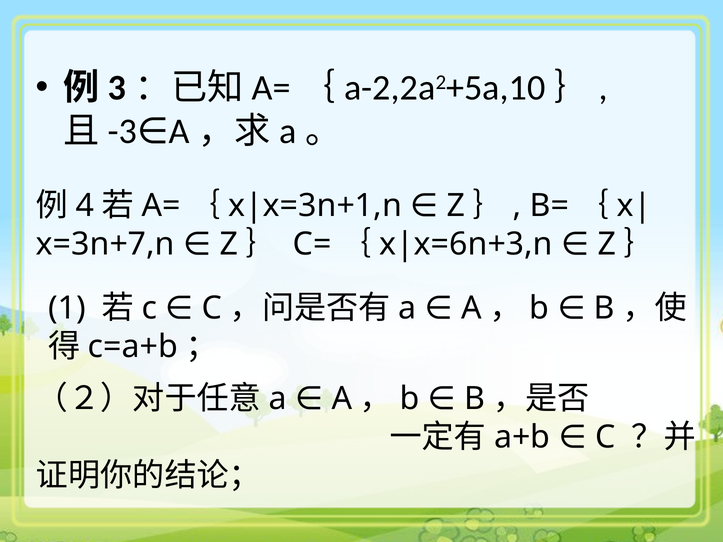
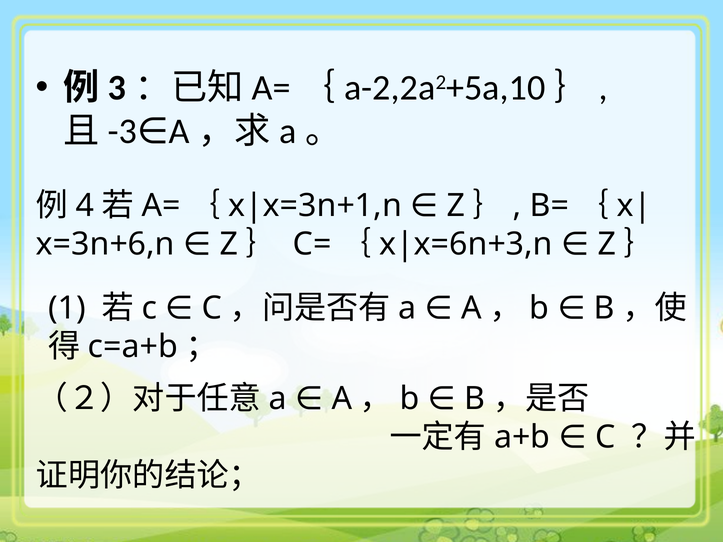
x=3n+7,n: x=3n+7,n -> x=3n+6,n
